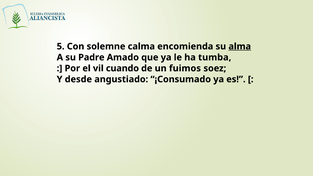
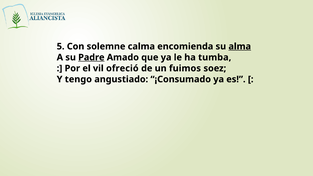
Padre underline: none -> present
cuando: cuando -> ofreció
desde: desde -> tengo
